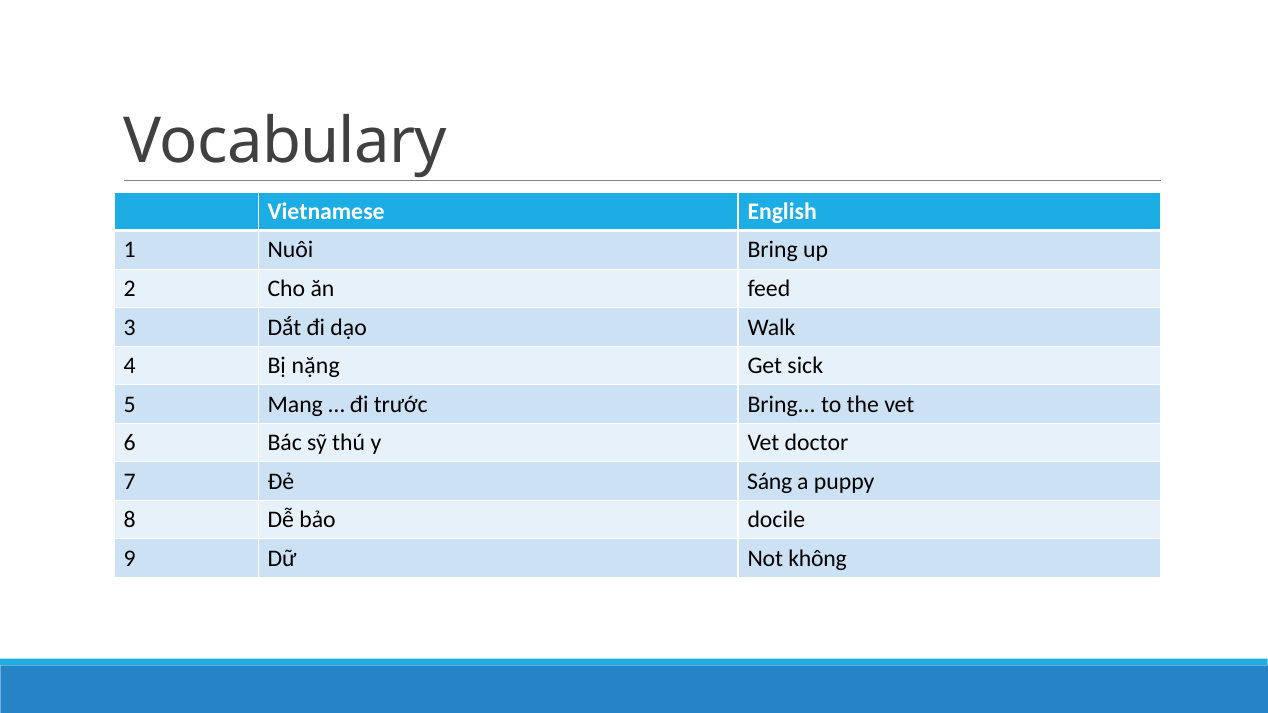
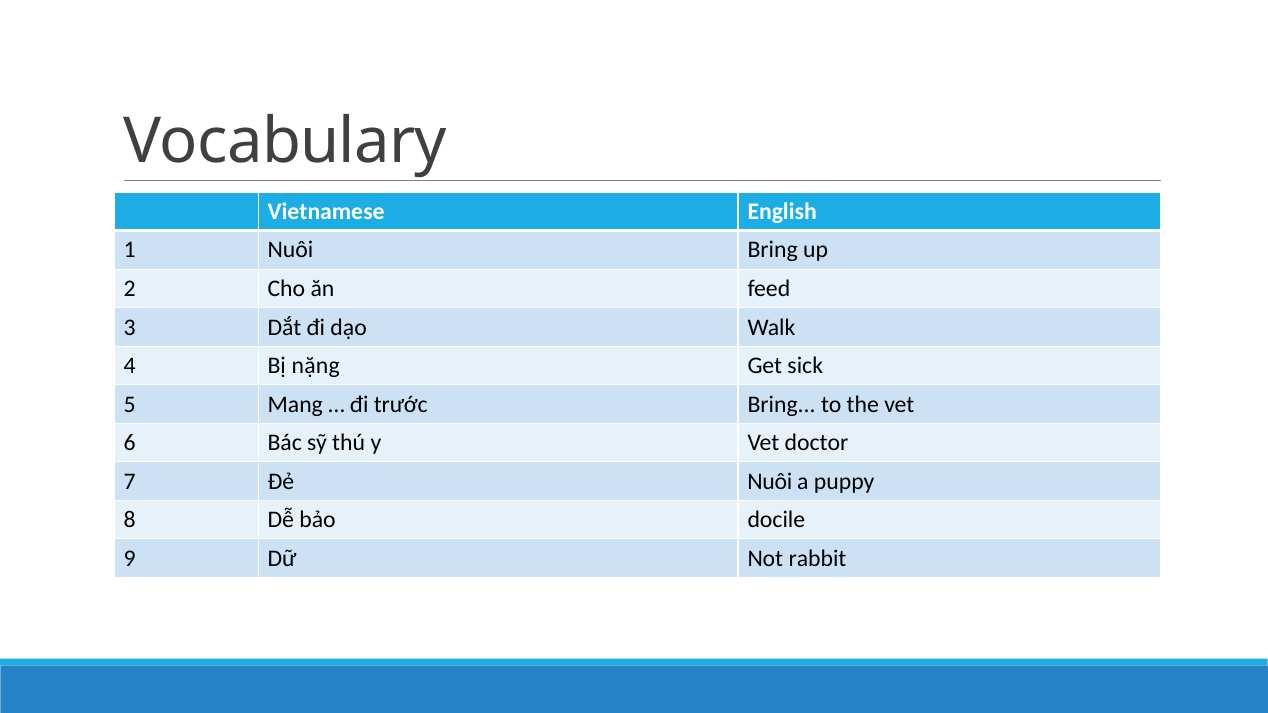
Đẻ Sáng: Sáng -> Nuôi
không: không -> rabbit
